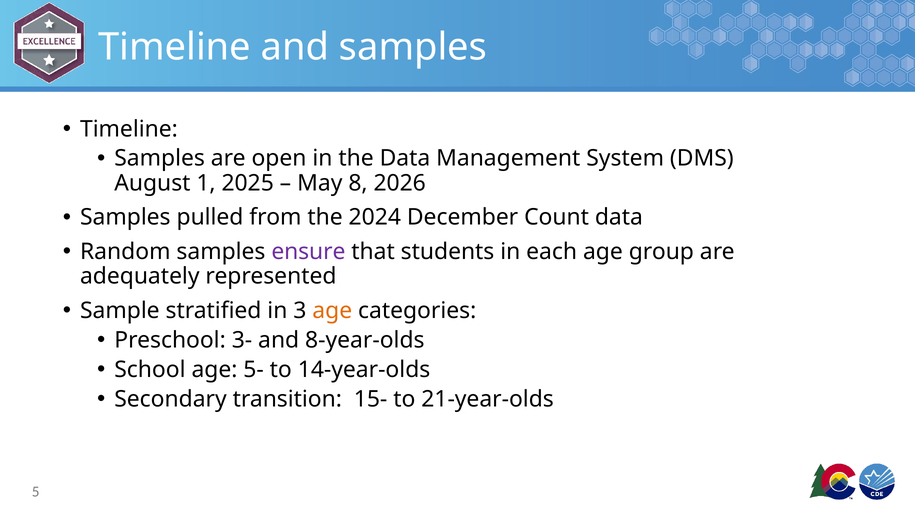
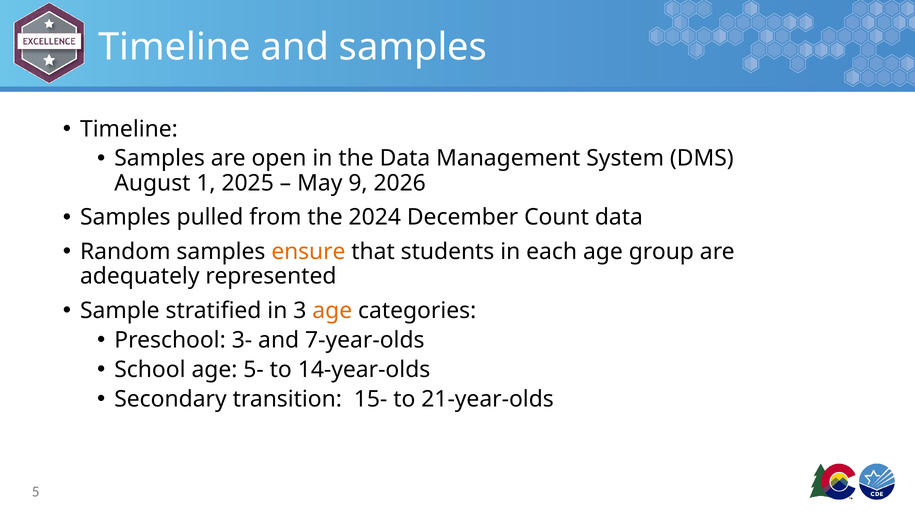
8: 8 -> 9
ensure colour: purple -> orange
8-year-olds: 8-year-olds -> 7-year-olds
